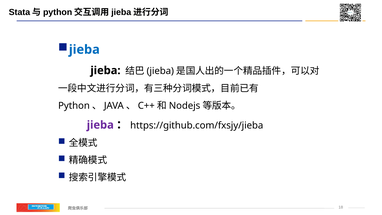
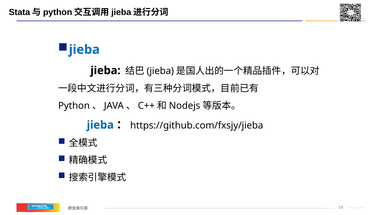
jieba at (100, 125) colour: purple -> blue
